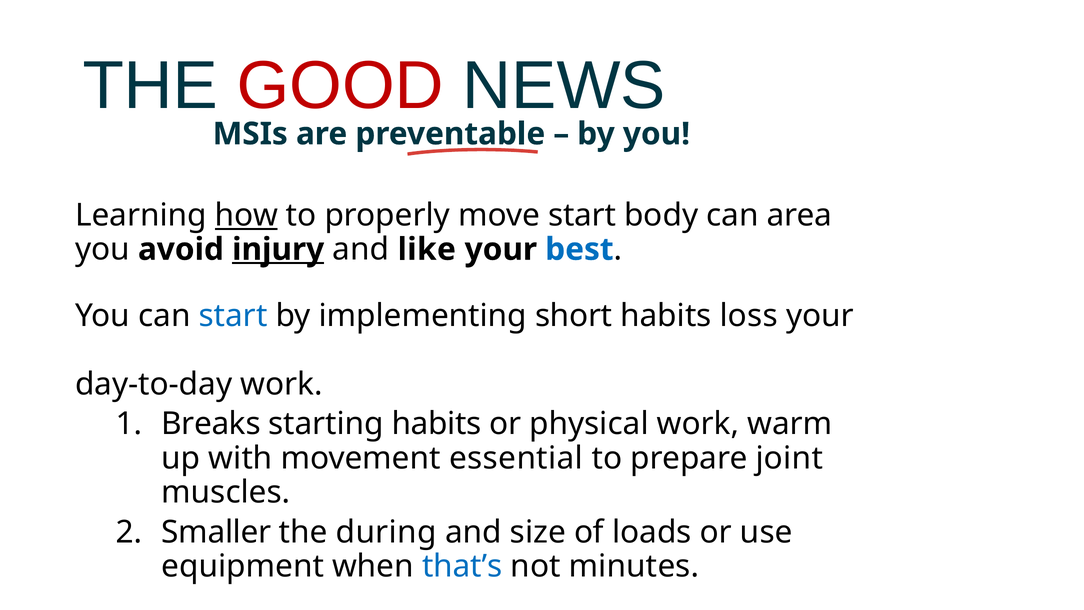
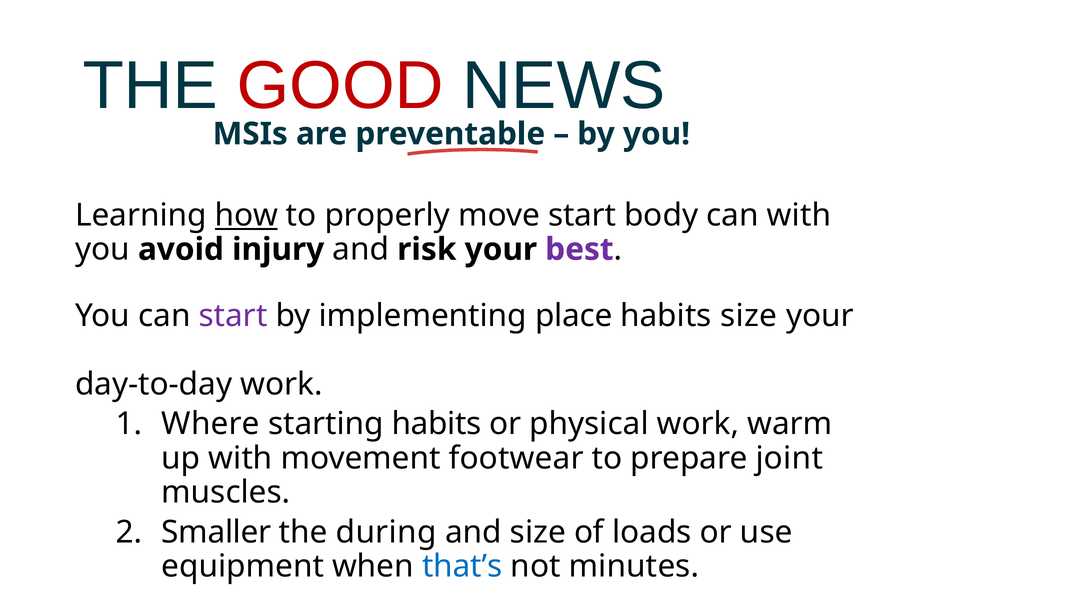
can area: area -> with
injury underline: present -> none
like: like -> risk
best colour: blue -> purple
start at (233, 316) colour: blue -> purple
short: short -> place
habits loss: loss -> size
Breaks: Breaks -> Where
essential: essential -> footwear
